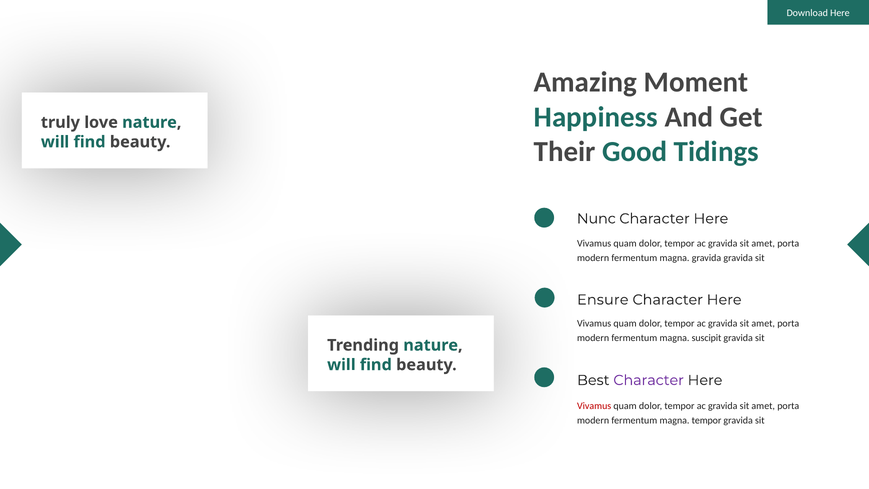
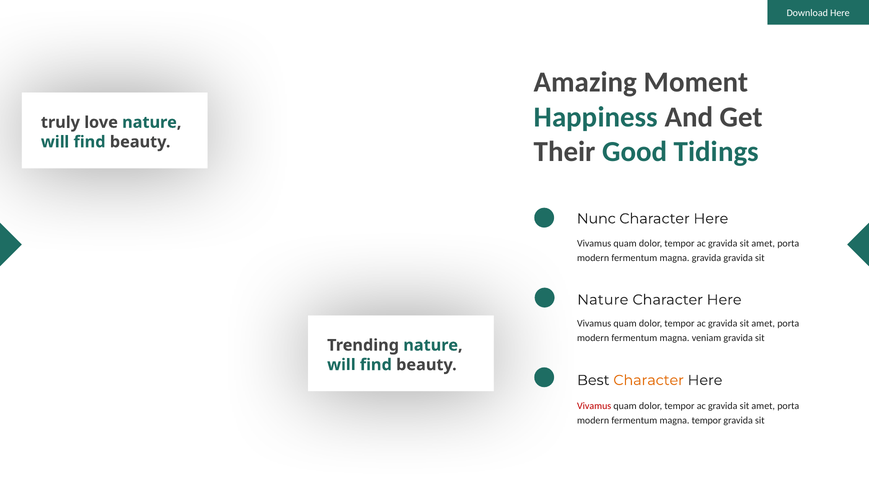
Ensure at (603, 300): Ensure -> Nature
suscipit: suscipit -> veniam
Character at (649, 380) colour: purple -> orange
